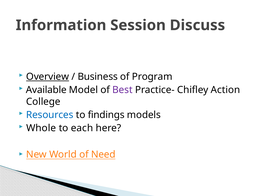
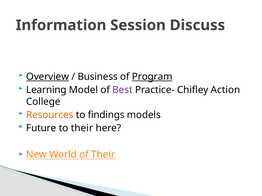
Program underline: none -> present
Available: Available -> Learning
Resources colour: blue -> orange
Whole: Whole -> Future
to each: each -> their
of Need: Need -> Their
